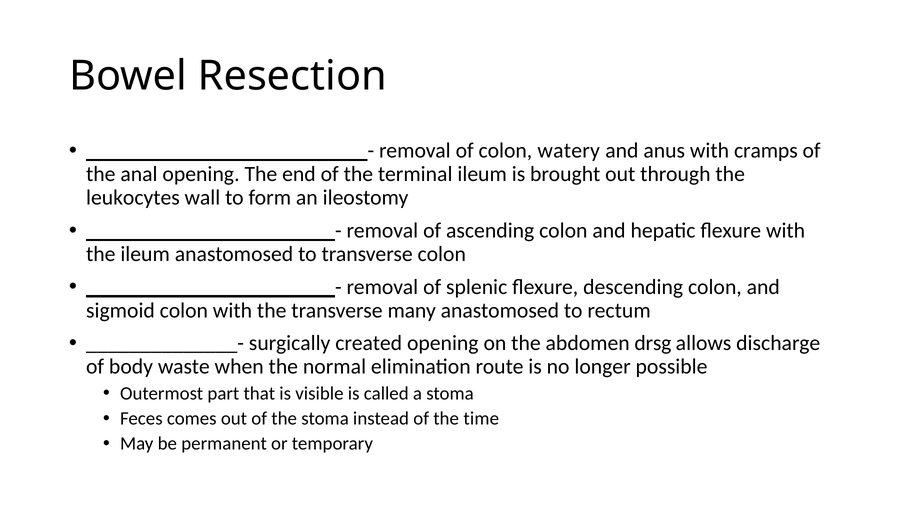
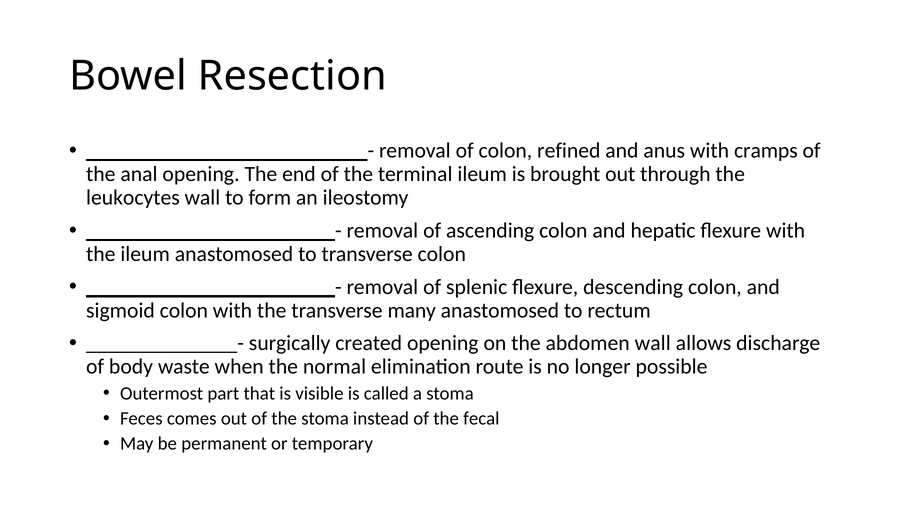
watery: watery -> refined
abdomen drsg: drsg -> wall
time: time -> fecal
